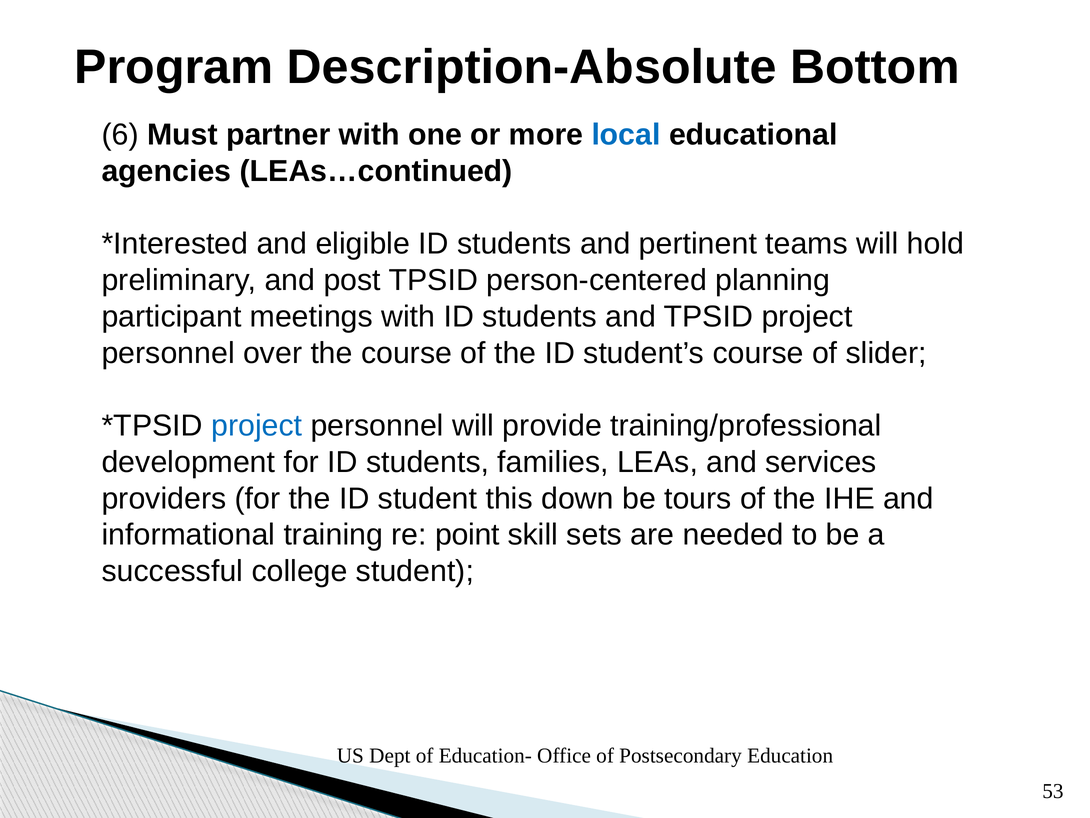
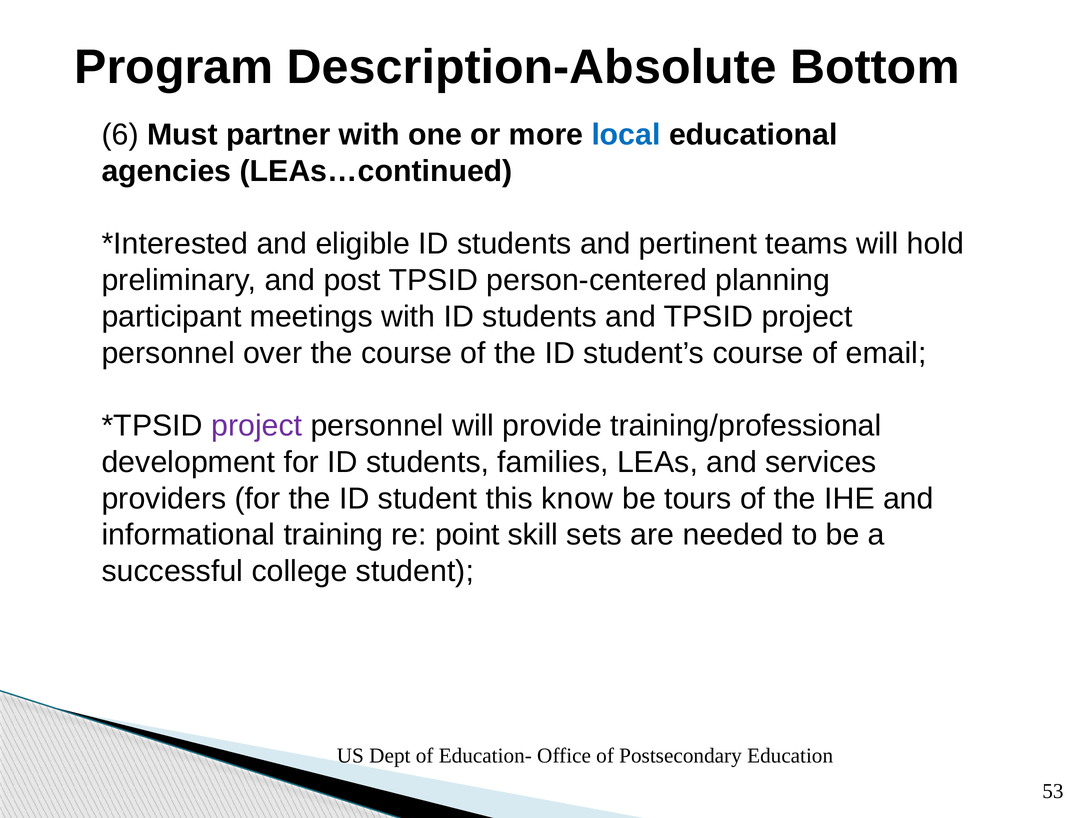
slider: slider -> email
project at (257, 426) colour: blue -> purple
down: down -> know
